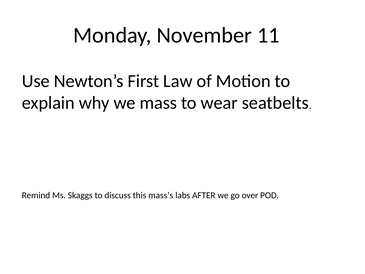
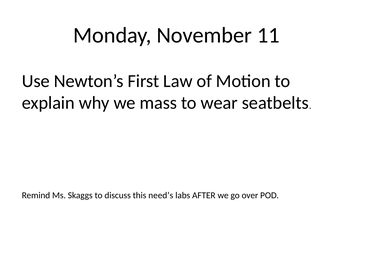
mass’s: mass’s -> need’s
